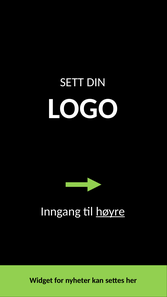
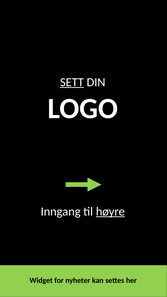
SETT underline: none -> present
